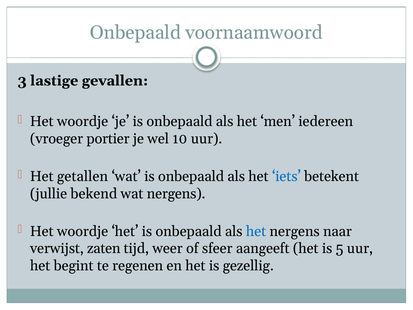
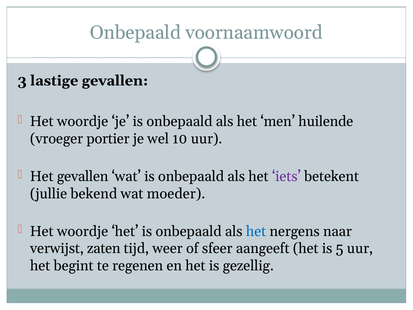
iedereen: iedereen -> huilende
Het getallen: getallen -> gevallen
iets colour: blue -> purple
wat nergens: nergens -> moeder
